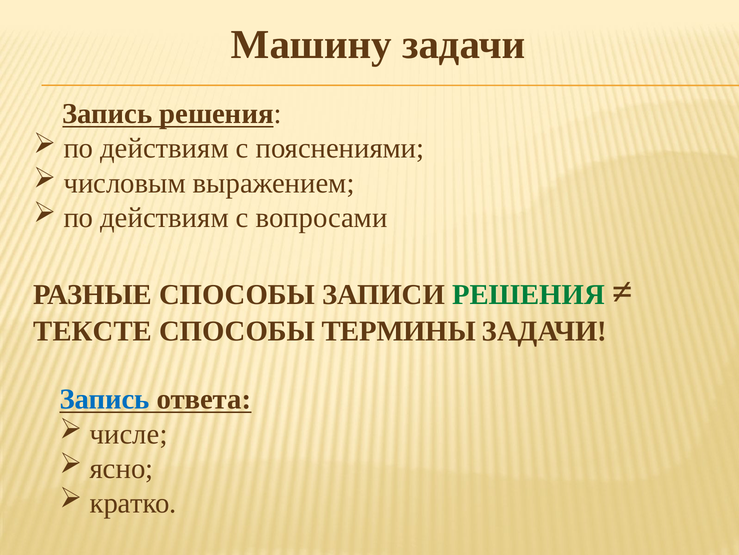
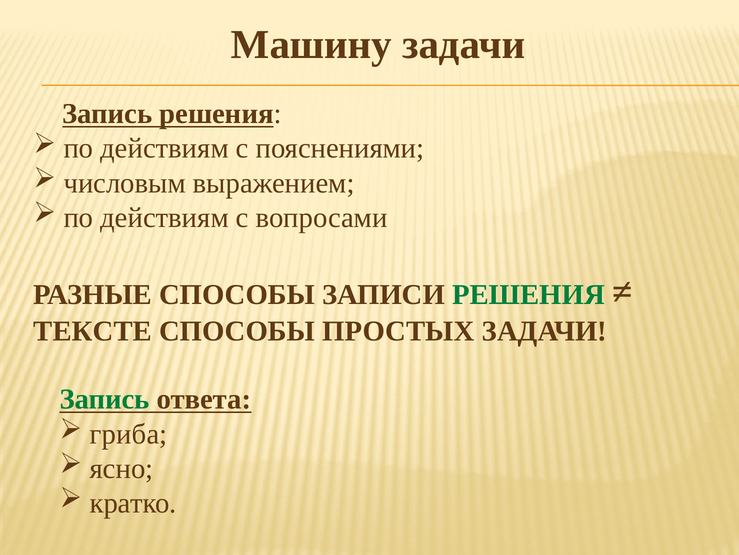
ТЕРМИНЫ: ТЕРМИНЫ -> ПРОСТЫХ
Запись at (105, 399) colour: blue -> green
числе: числе -> гриба
